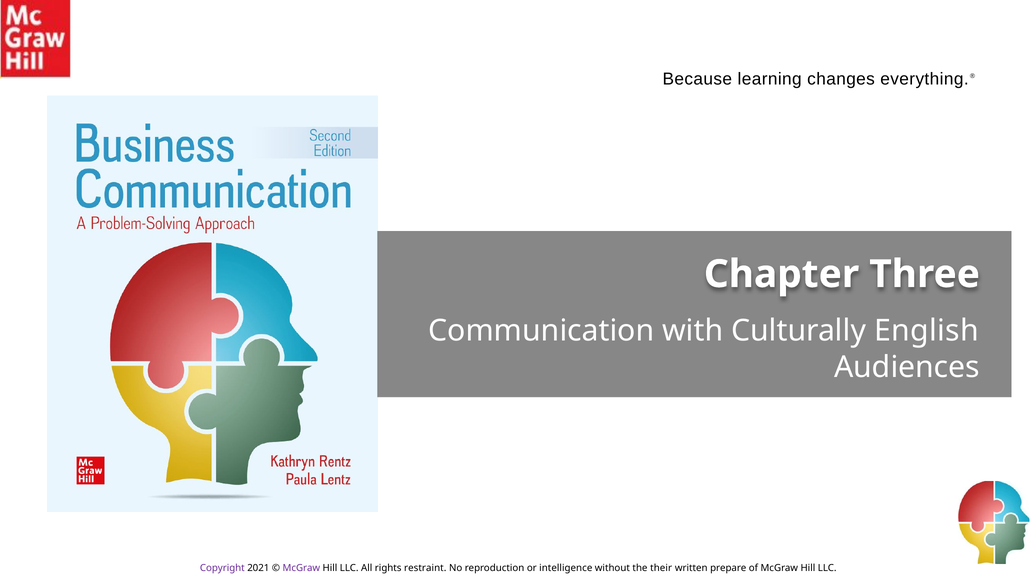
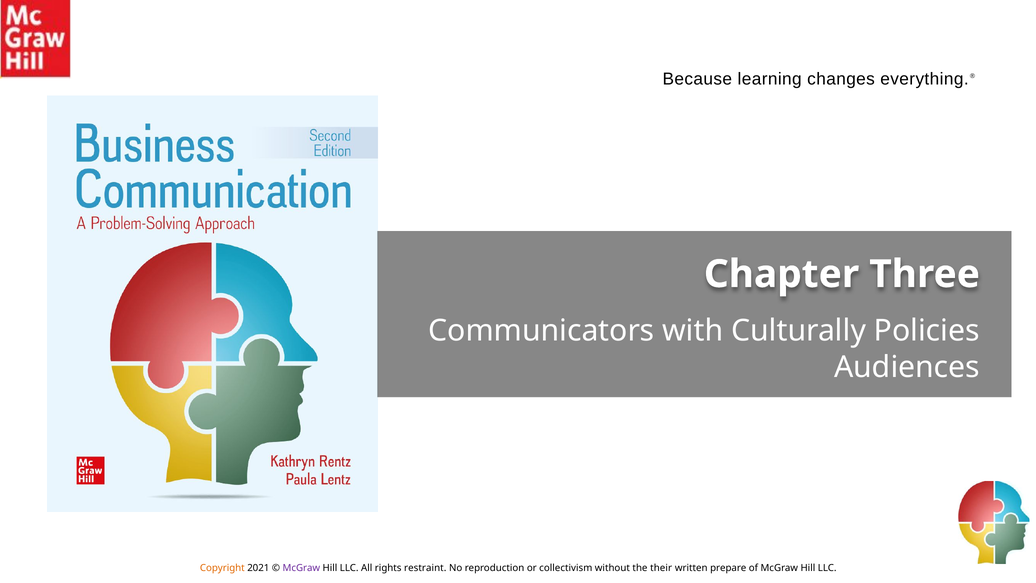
Communication: Communication -> Communicators
English: English -> Policies
Copyright colour: purple -> orange
intelligence: intelligence -> collectivism
